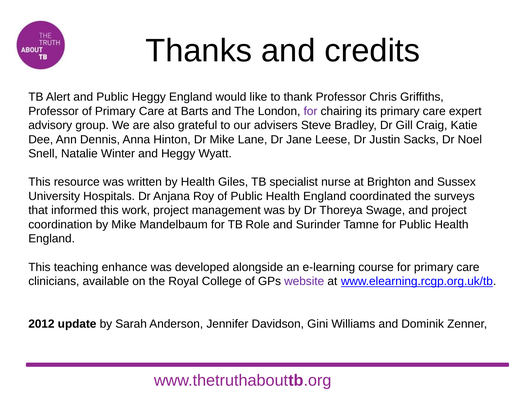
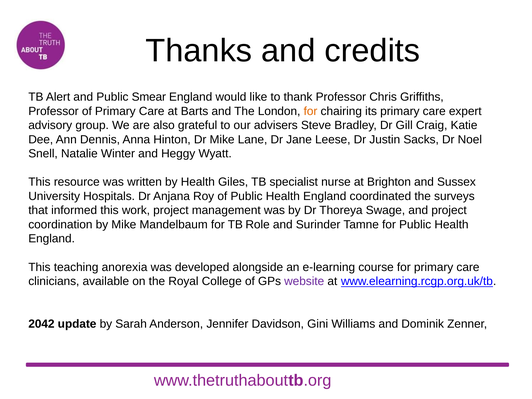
Public Heggy: Heggy -> Smear
for at (311, 111) colour: purple -> orange
enhance: enhance -> anorexia
2012: 2012 -> 2042
